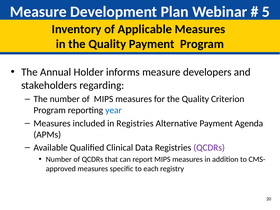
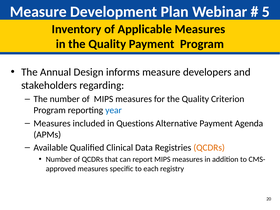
Holder: Holder -> Design
in Registries: Registries -> Questions
QCDRs at (209, 148) colour: purple -> orange
